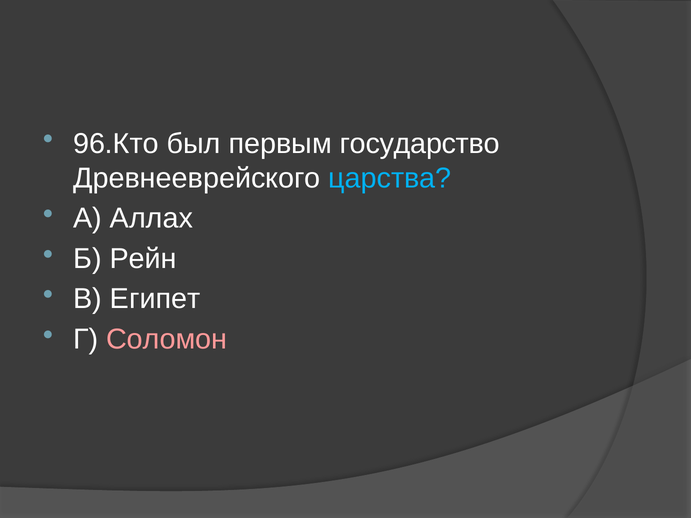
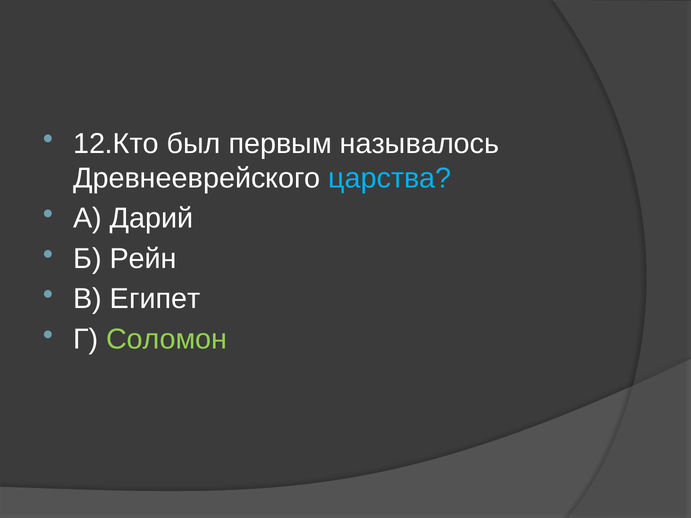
96.Кто: 96.Кто -> 12.Кто
государство: государство -> называлось
Аллах: Аллах -> Дарий
Соломон colour: pink -> light green
